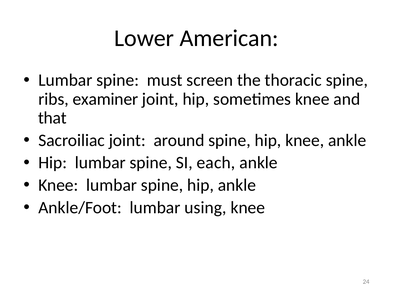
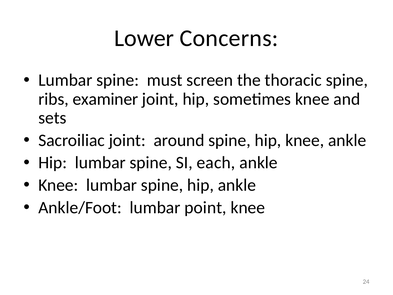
American: American -> Concerns
that: that -> sets
using: using -> point
